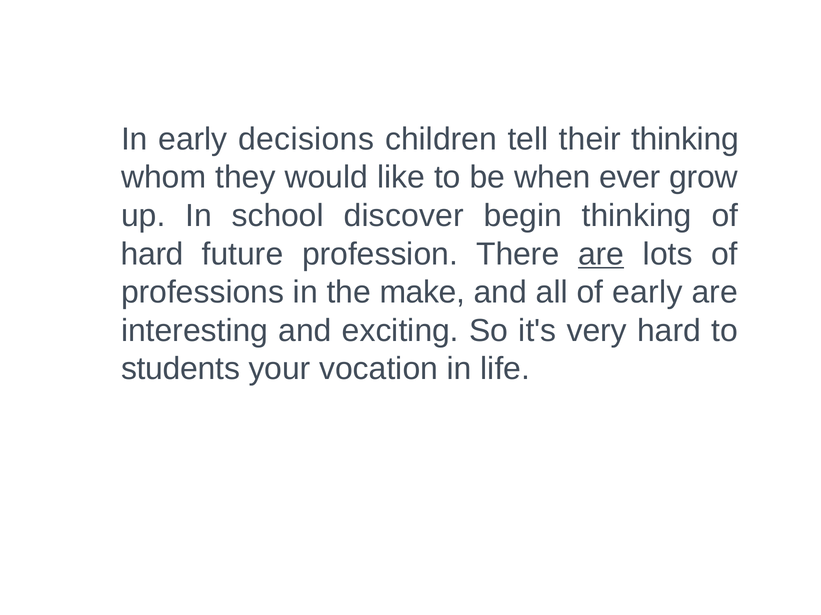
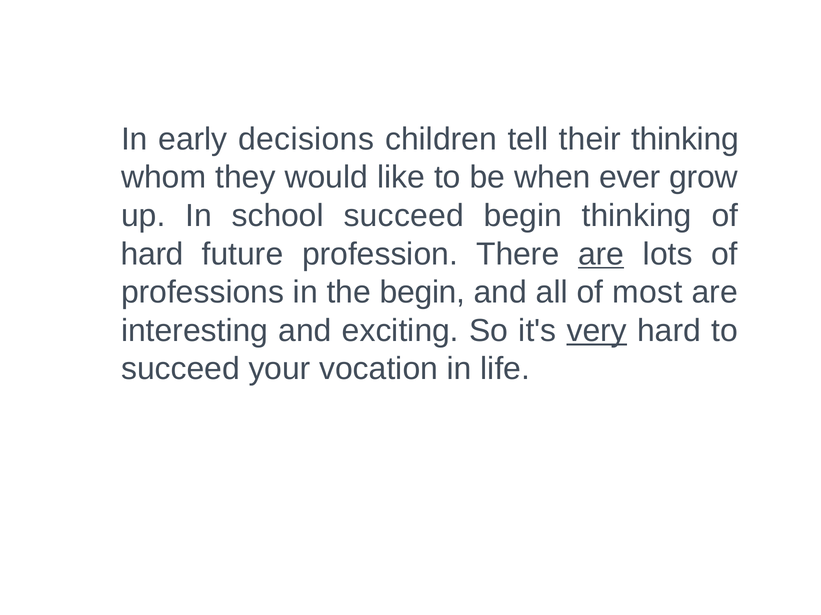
school discover: discover -> succeed
the make: make -> begin
of early: early -> most
very underline: none -> present
students at (181, 369): students -> succeed
